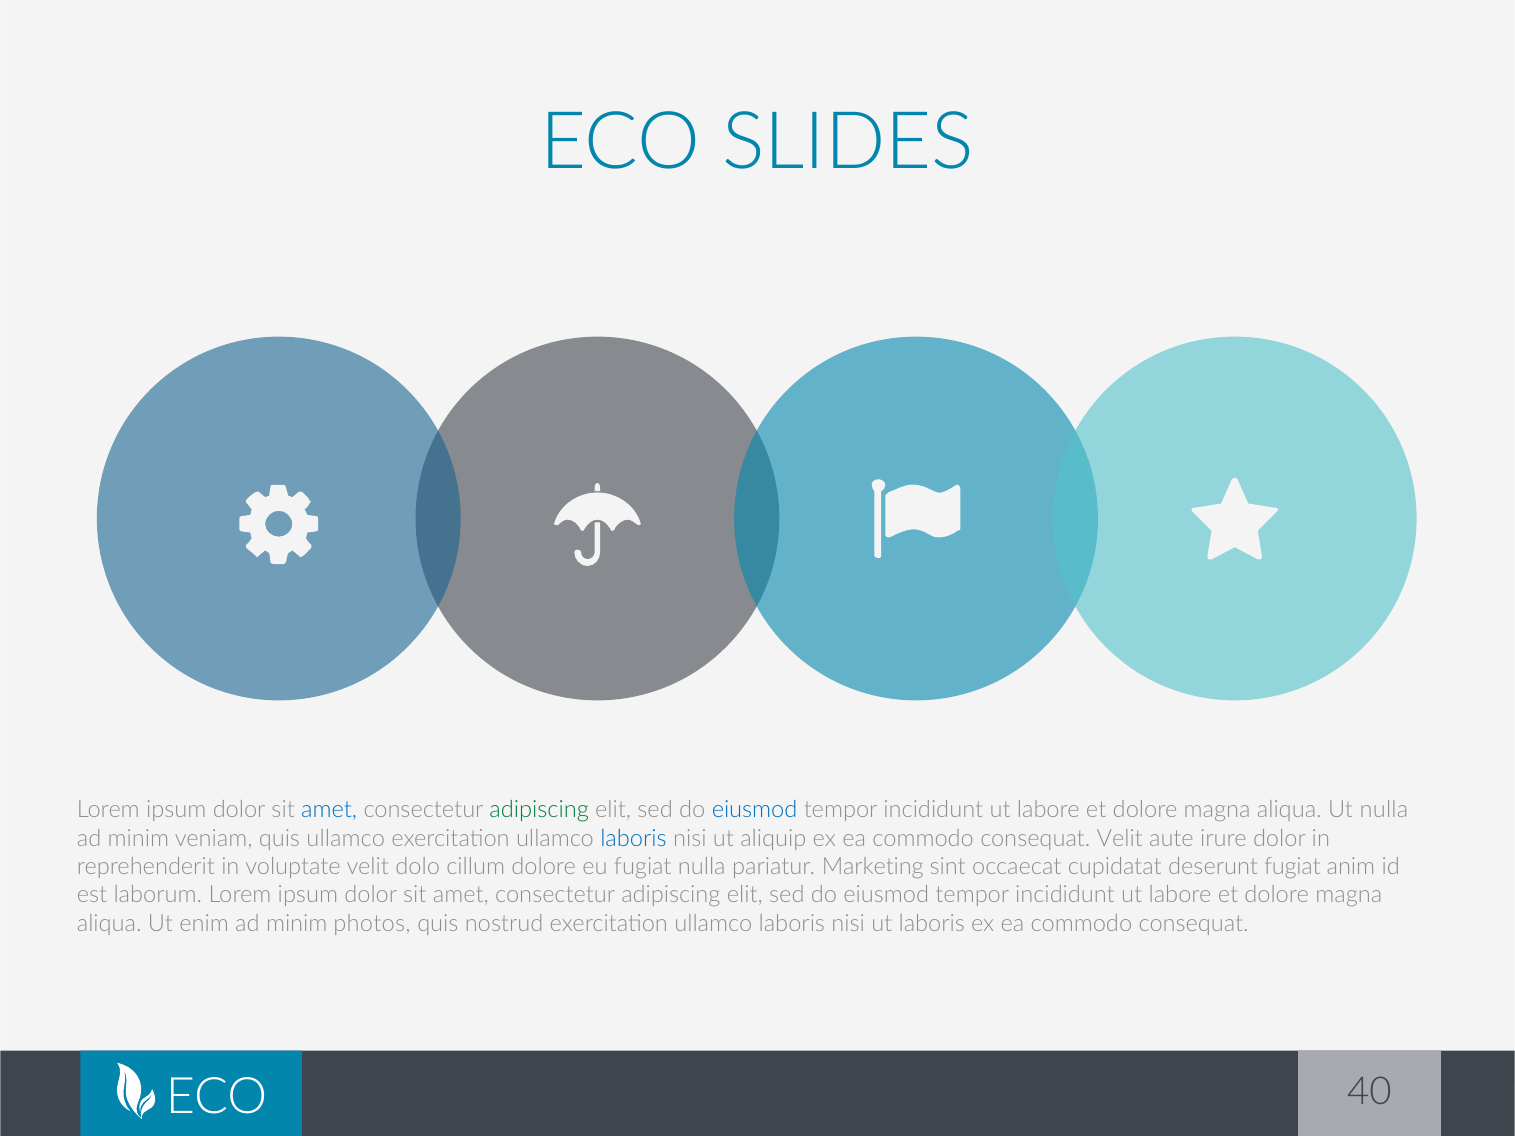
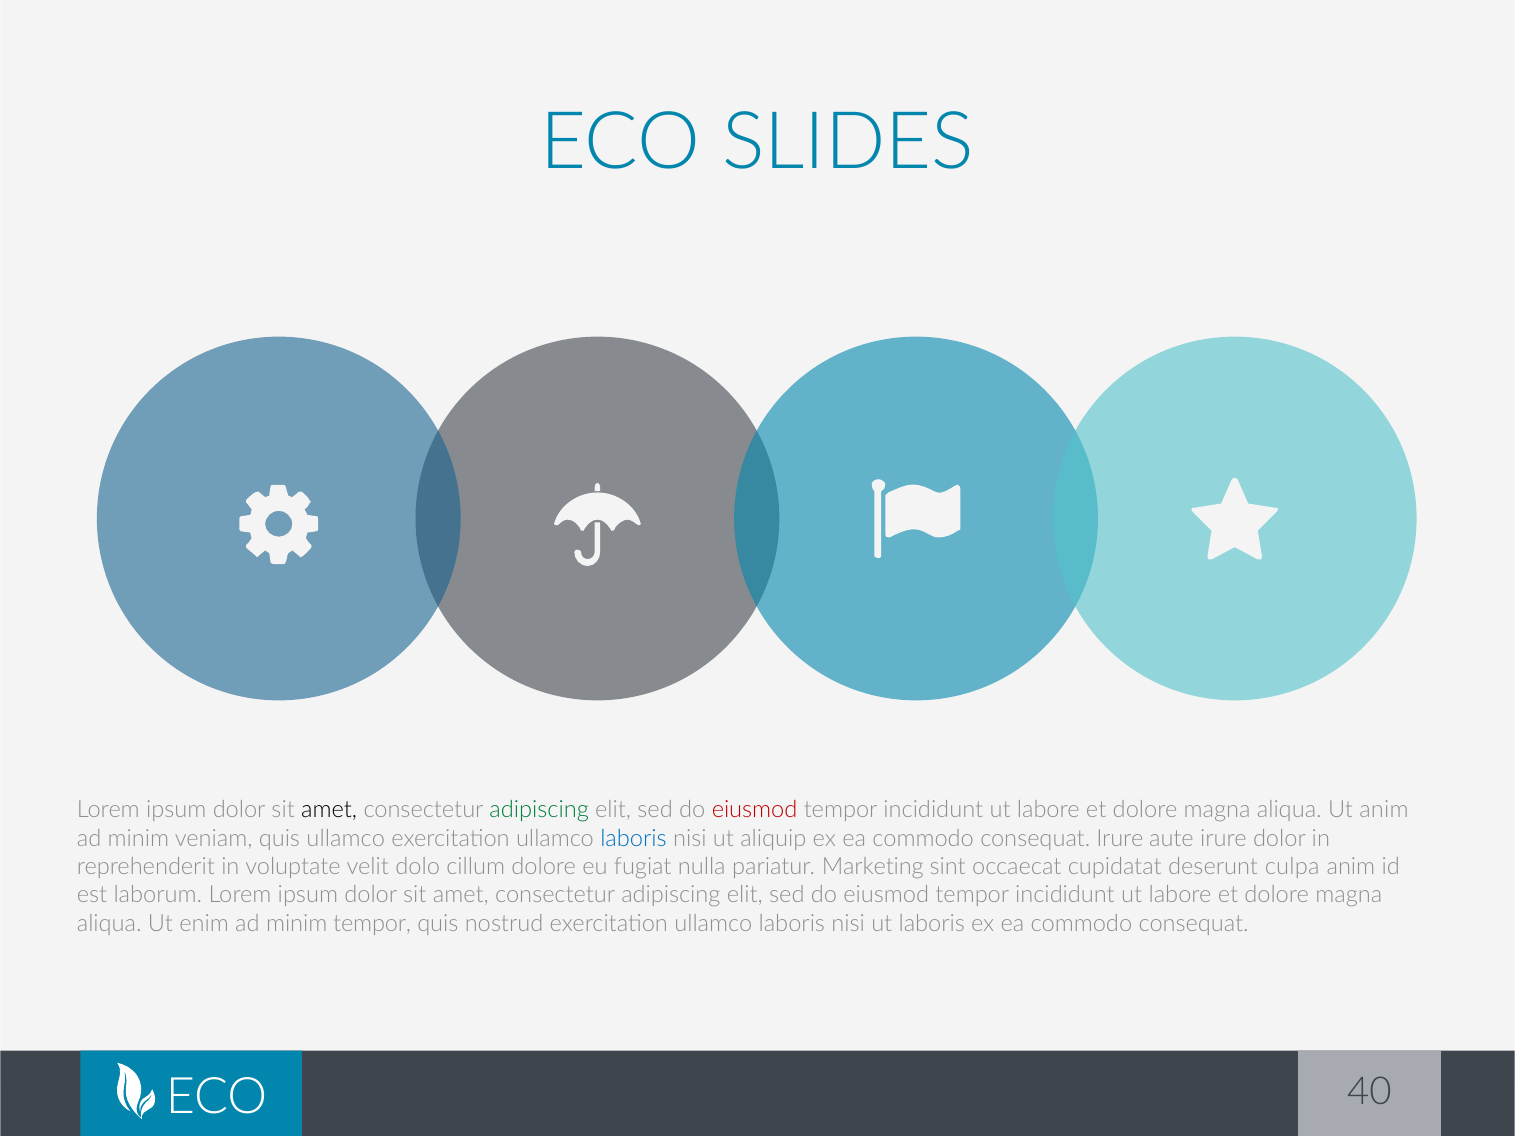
amet at (329, 810) colour: blue -> black
eiusmod at (755, 810) colour: blue -> red
Ut nulla: nulla -> anim
consequat Velit: Velit -> Irure
deserunt fugiat: fugiat -> culpa
minim photos: photos -> tempor
